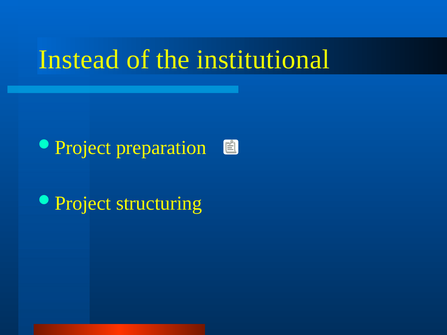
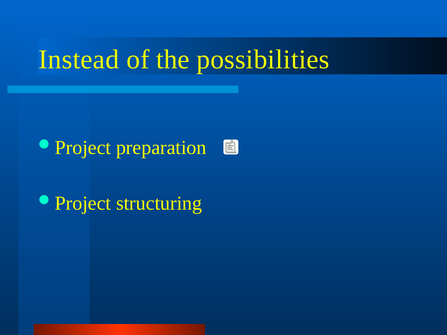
institutional: institutional -> possibilities
